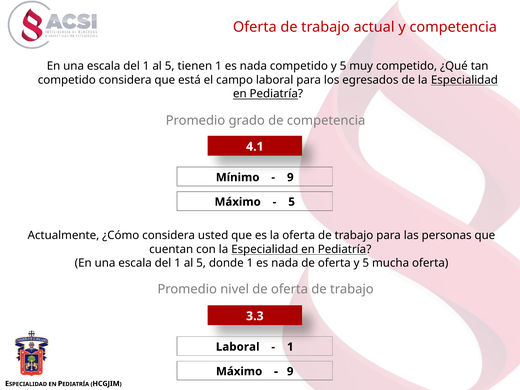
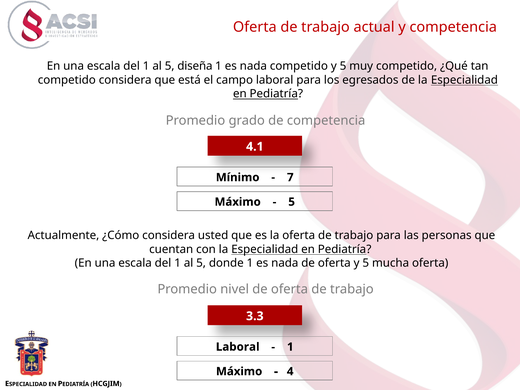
tienen: tienen -> diseña
9 at (290, 177): 9 -> 7
9 at (290, 371): 9 -> 4
